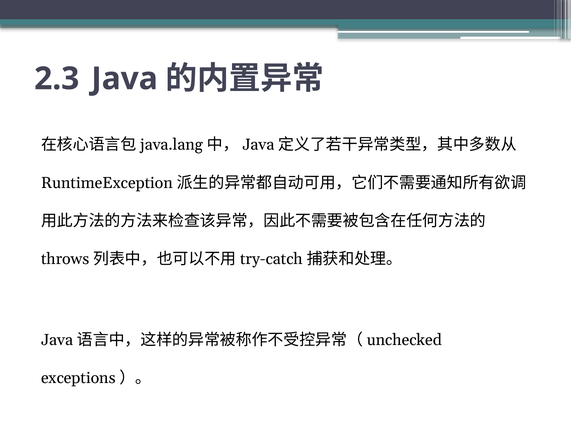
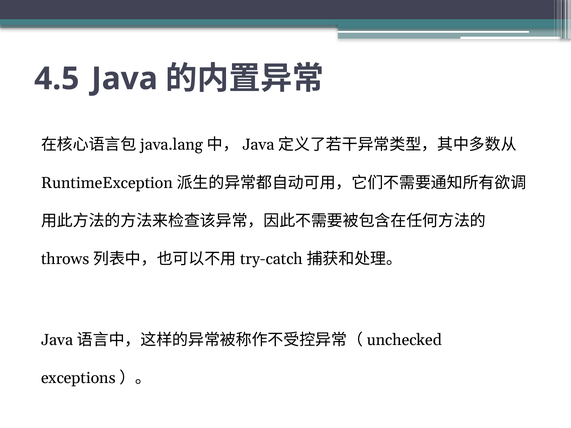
2.3: 2.3 -> 4.5
